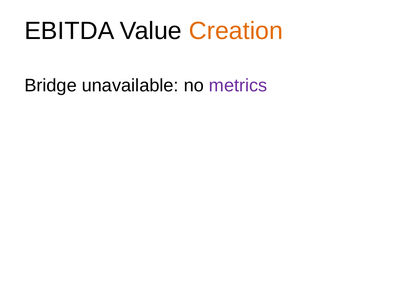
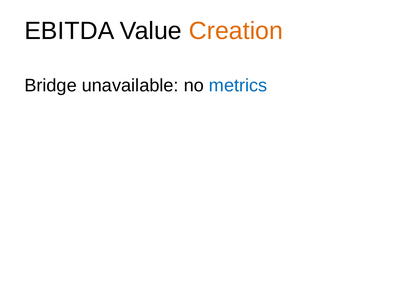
metrics colour: purple -> blue
